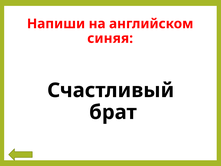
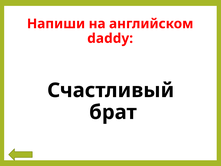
синяя: синяя -> daddy
